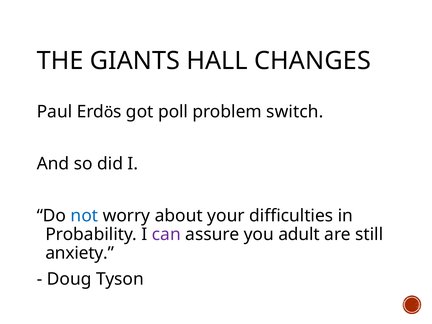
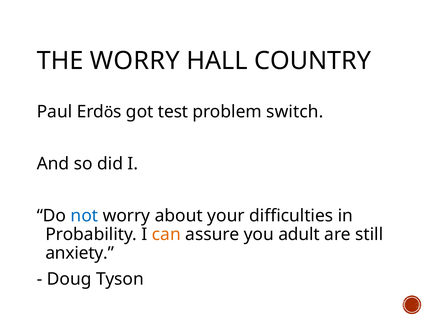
THE GIANTS: GIANTS -> WORRY
CHANGES: CHANGES -> COUNTRY
poll: poll -> test
can colour: purple -> orange
